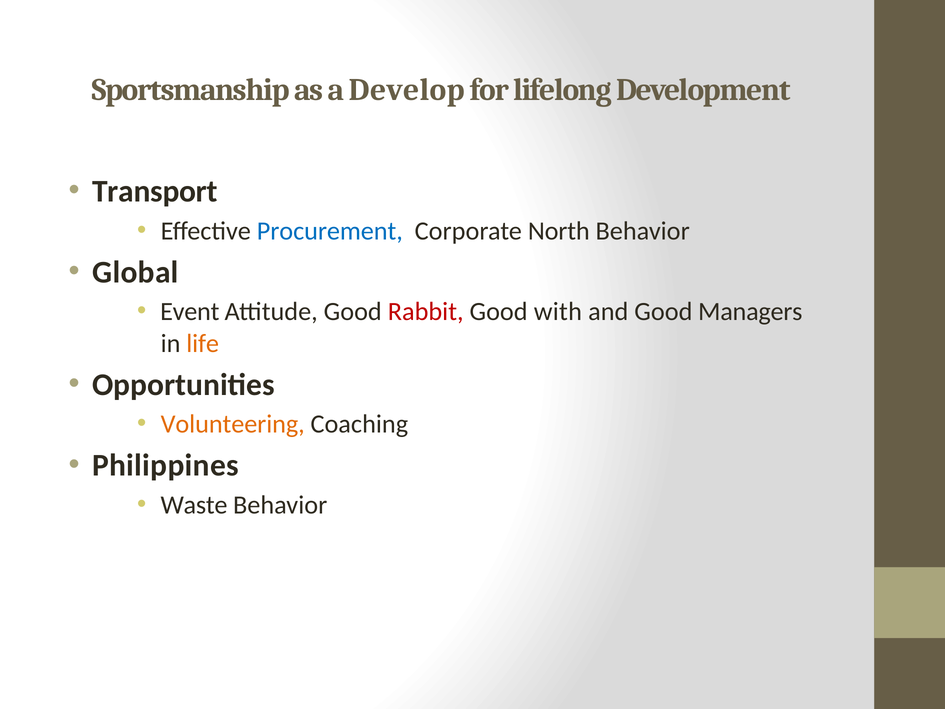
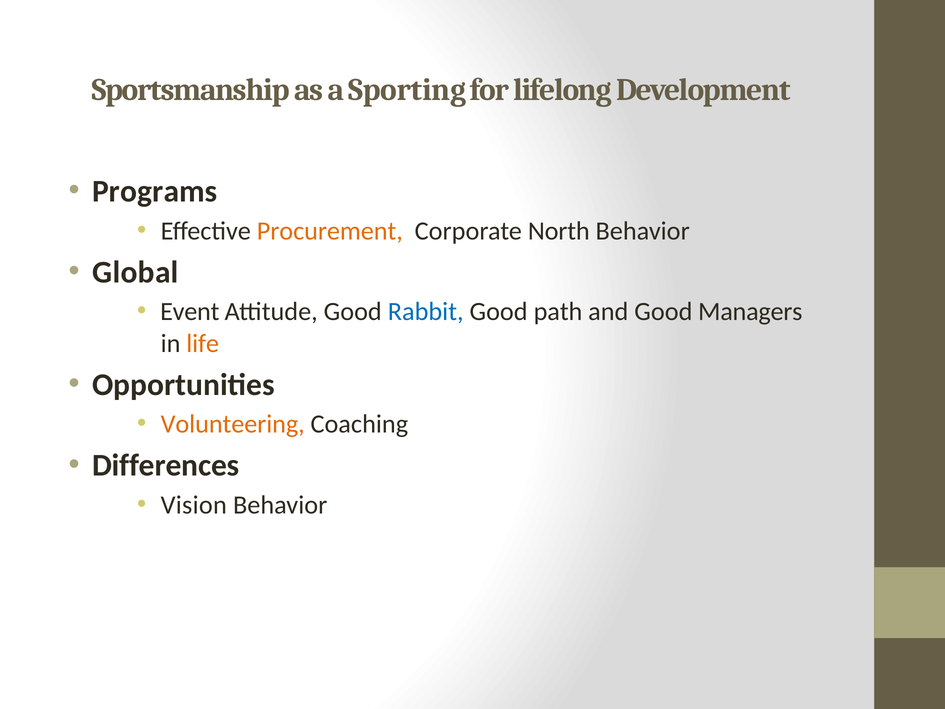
Develop: Develop -> Sporting
Transport: Transport -> Programs
Procurement colour: blue -> orange
Rabbit colour: red -> blue
with: with -> path
Philippines: Philippines -> Differences
Waste: Waste -> Vision
